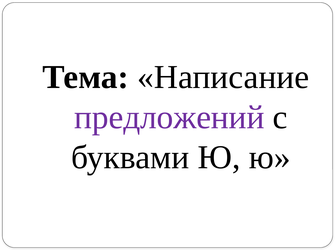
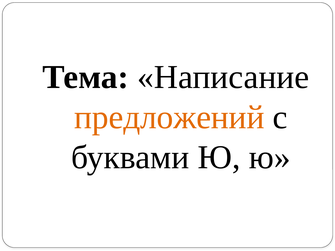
предложений colour: purple -> orange
